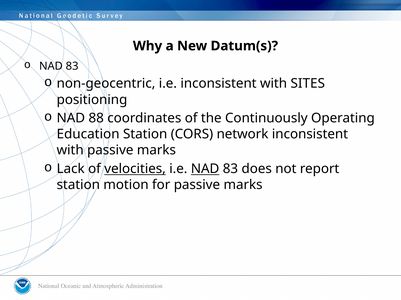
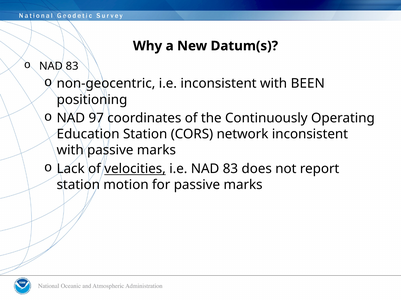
SITES: SITES -> BEEN
88: 88 -> 97
NAD at (205, 169) underline: present -> none
